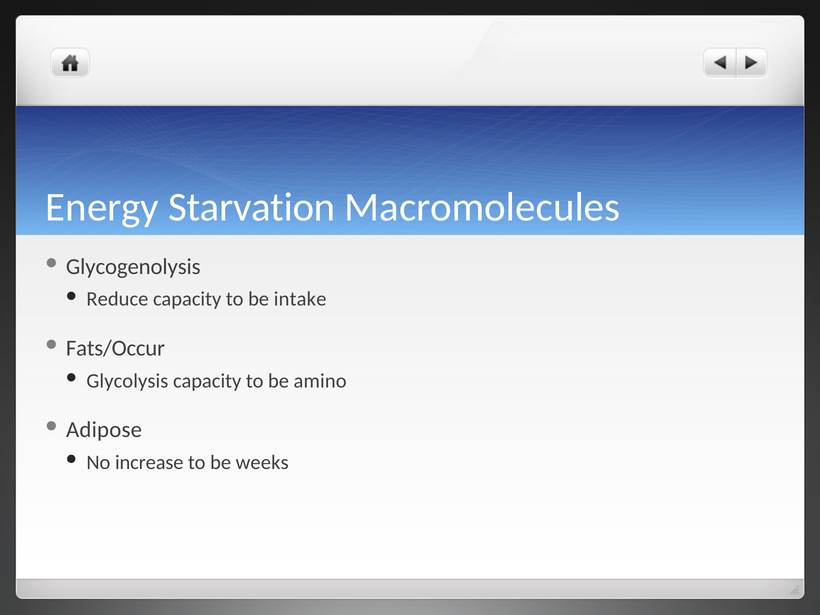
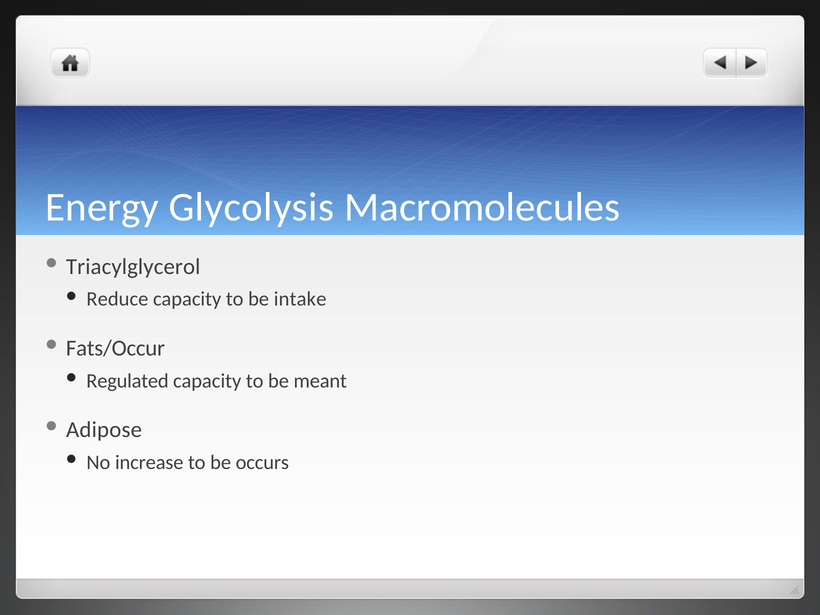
Starvation: Starvation -> Glycolysis
Glycogenolysis: Glycogenolysis -> Triacylglycerol
Glycolysis: Glycolysis -> Regulated
amino: amino -> meant
weeks: weeks -> occurs
